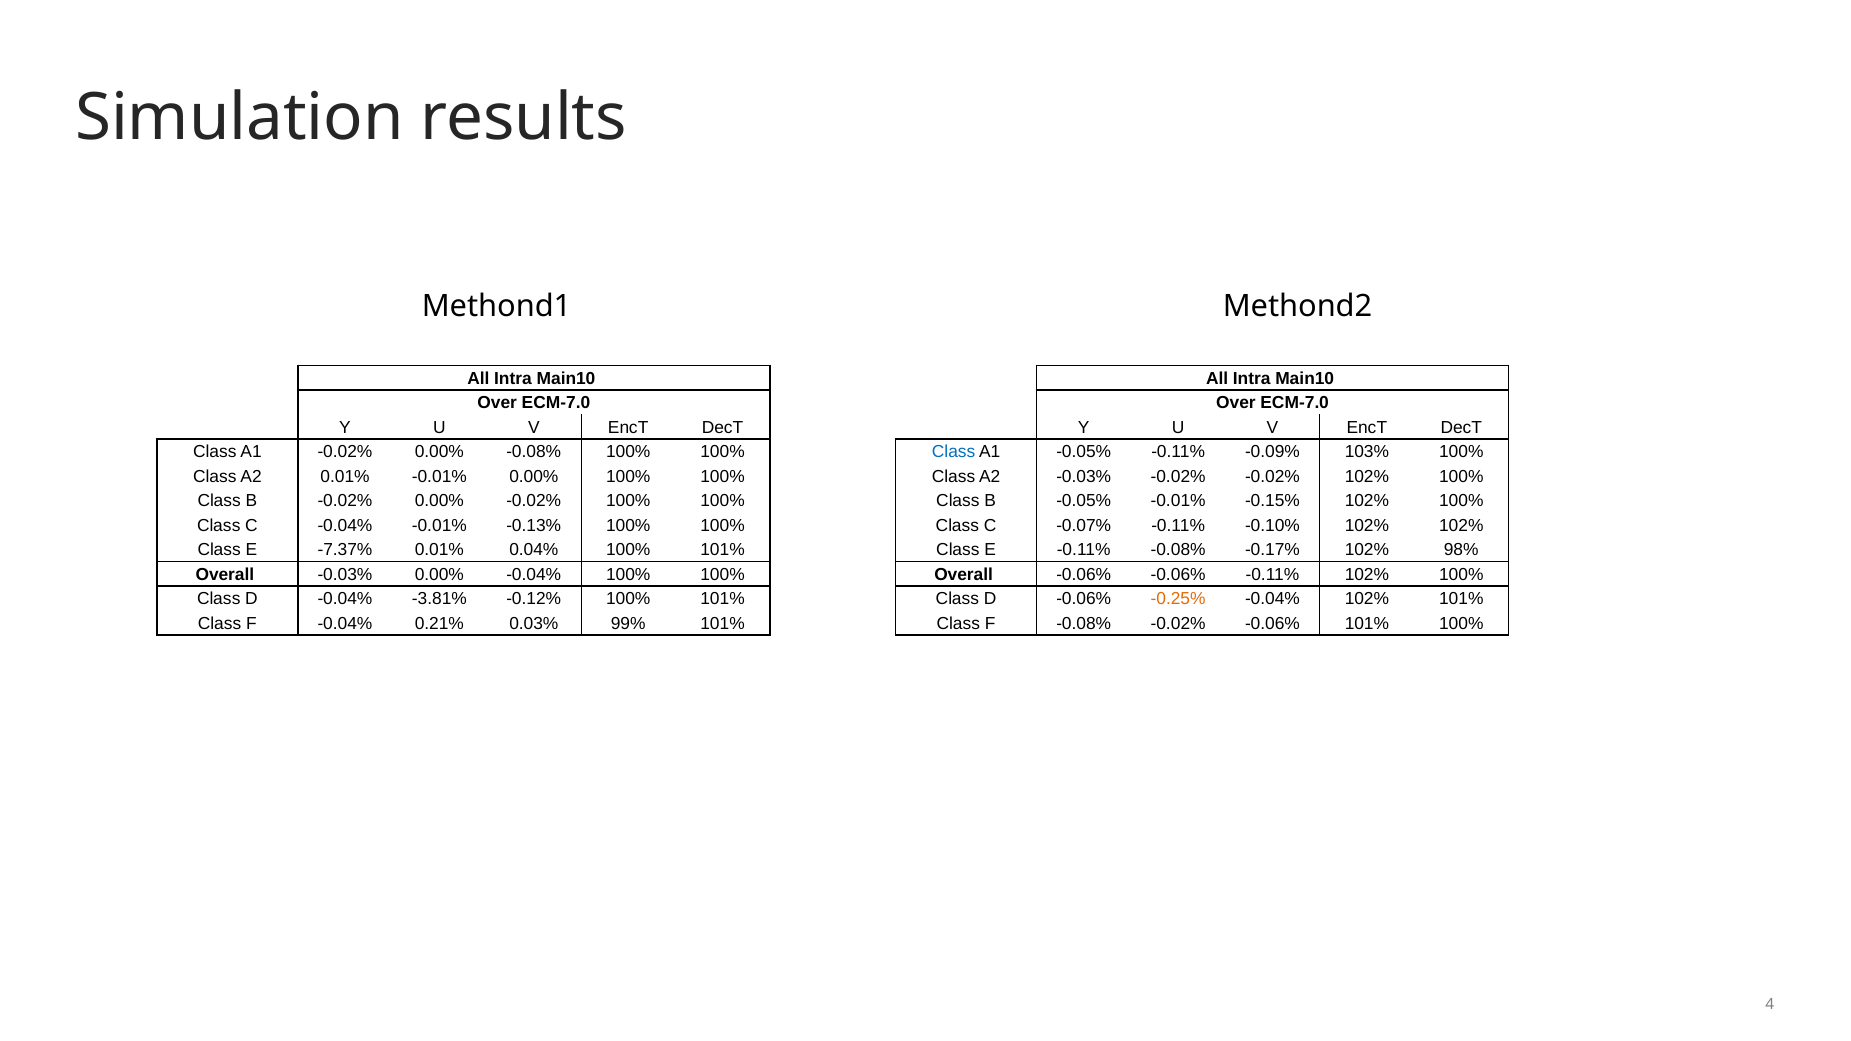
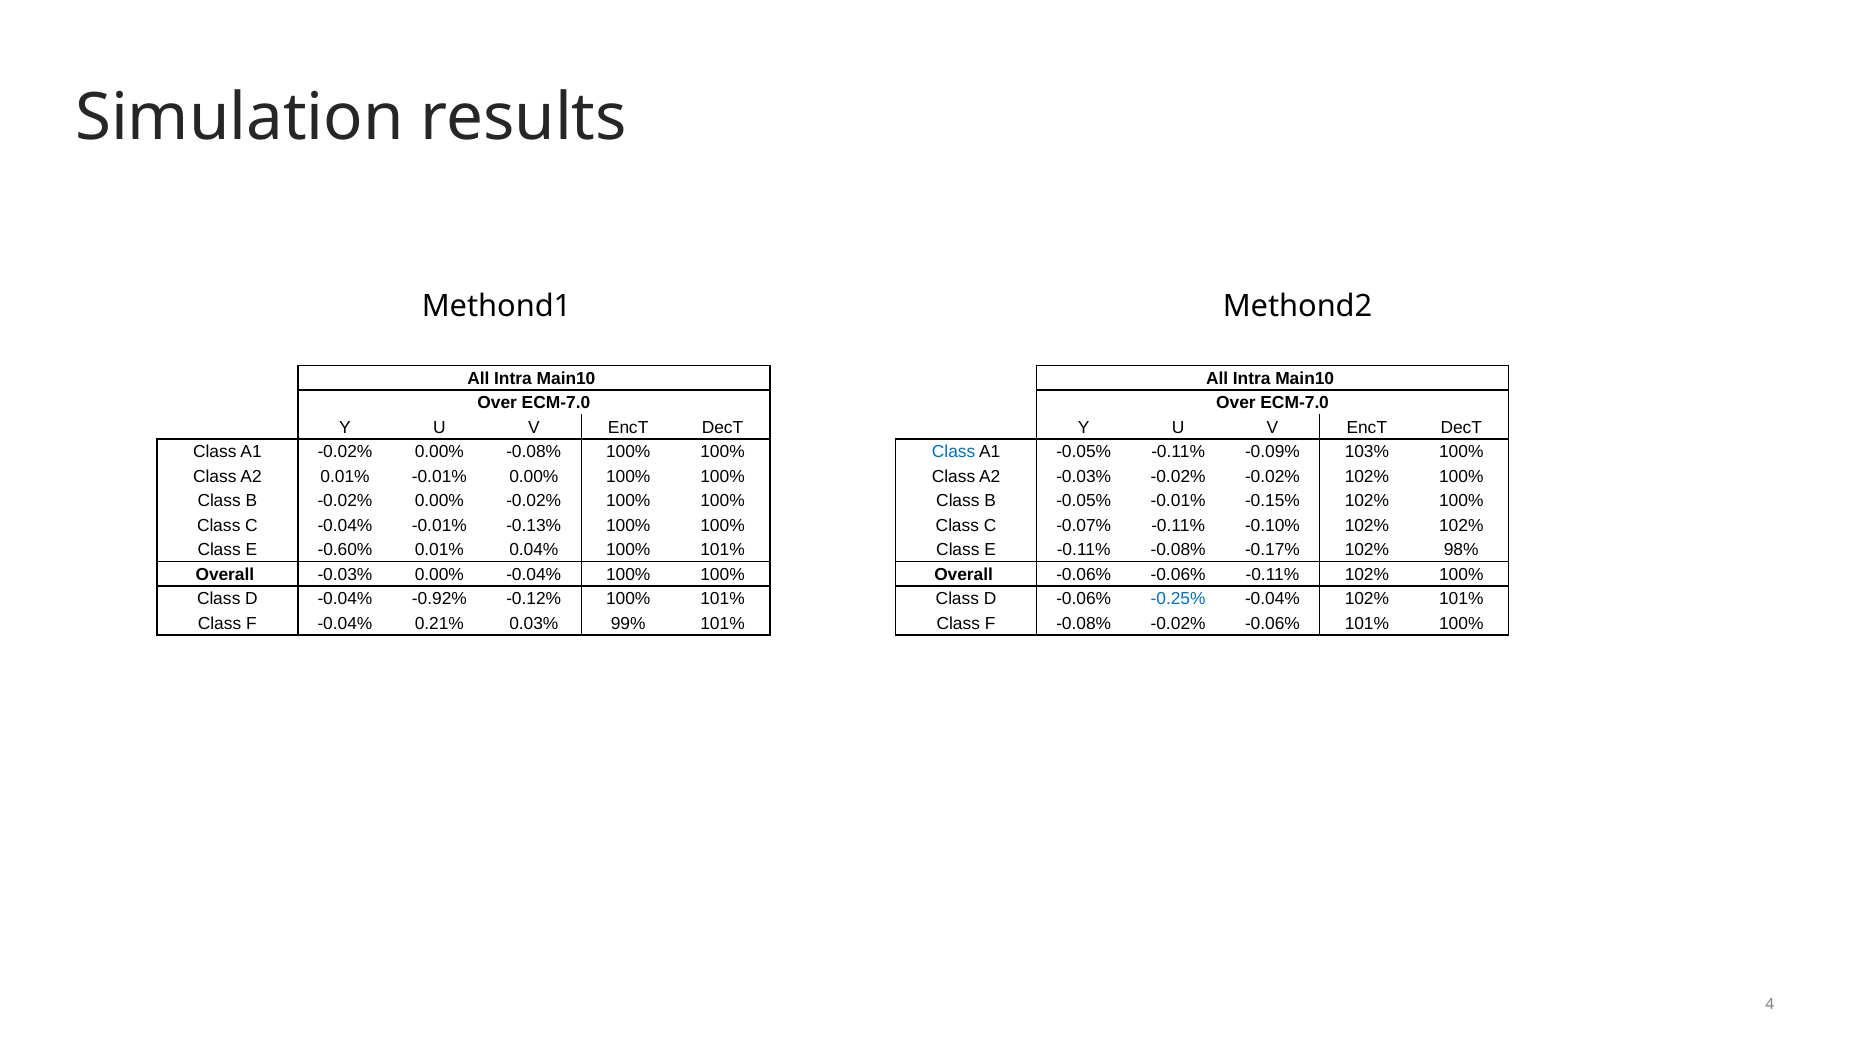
-7.37%: -7.37% -> -0.60%
-3.81%: -3.81% -> -0.92%
-0.25% colour: orange -> blue
